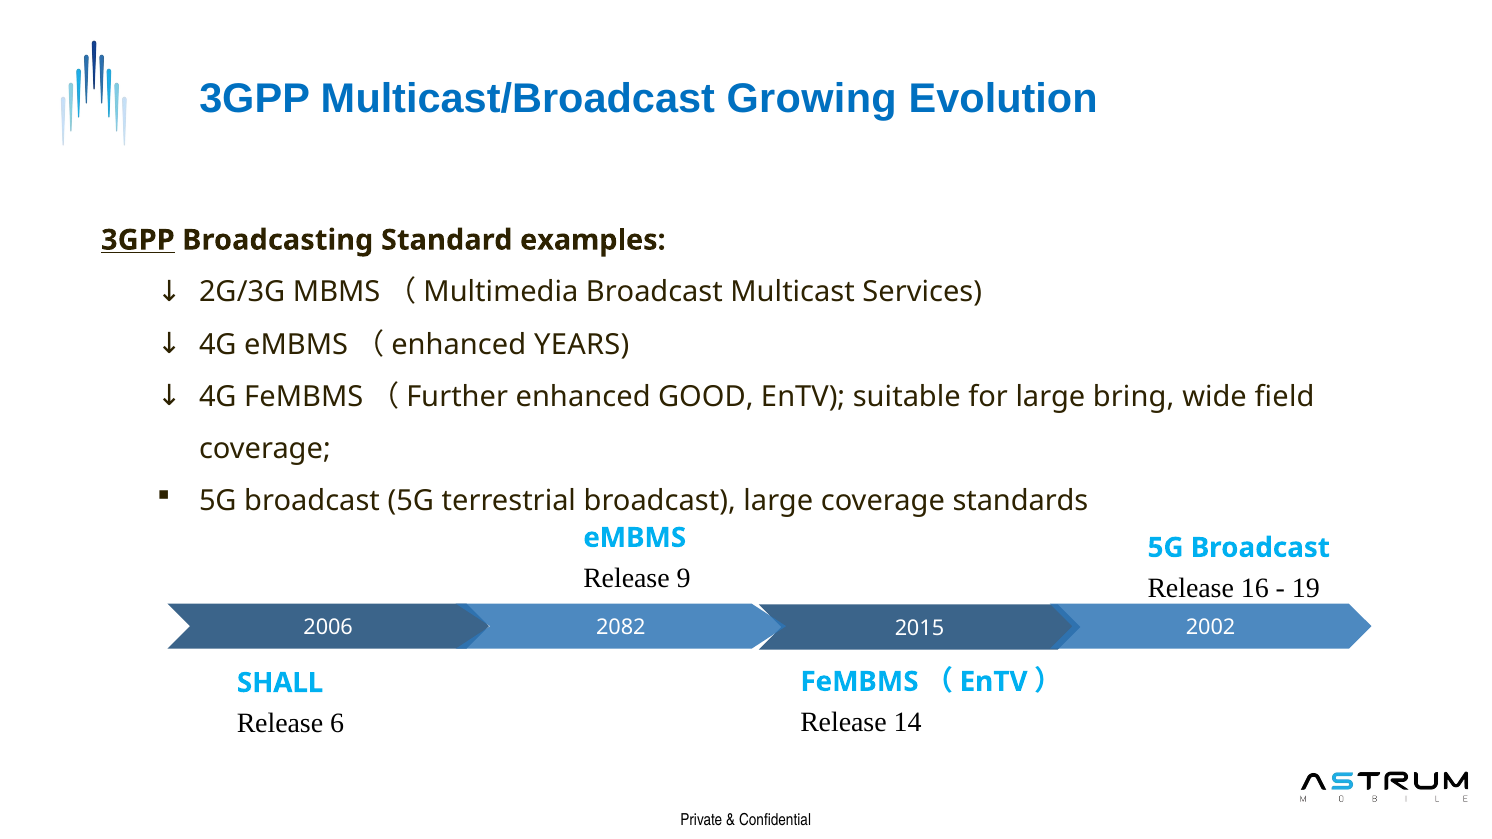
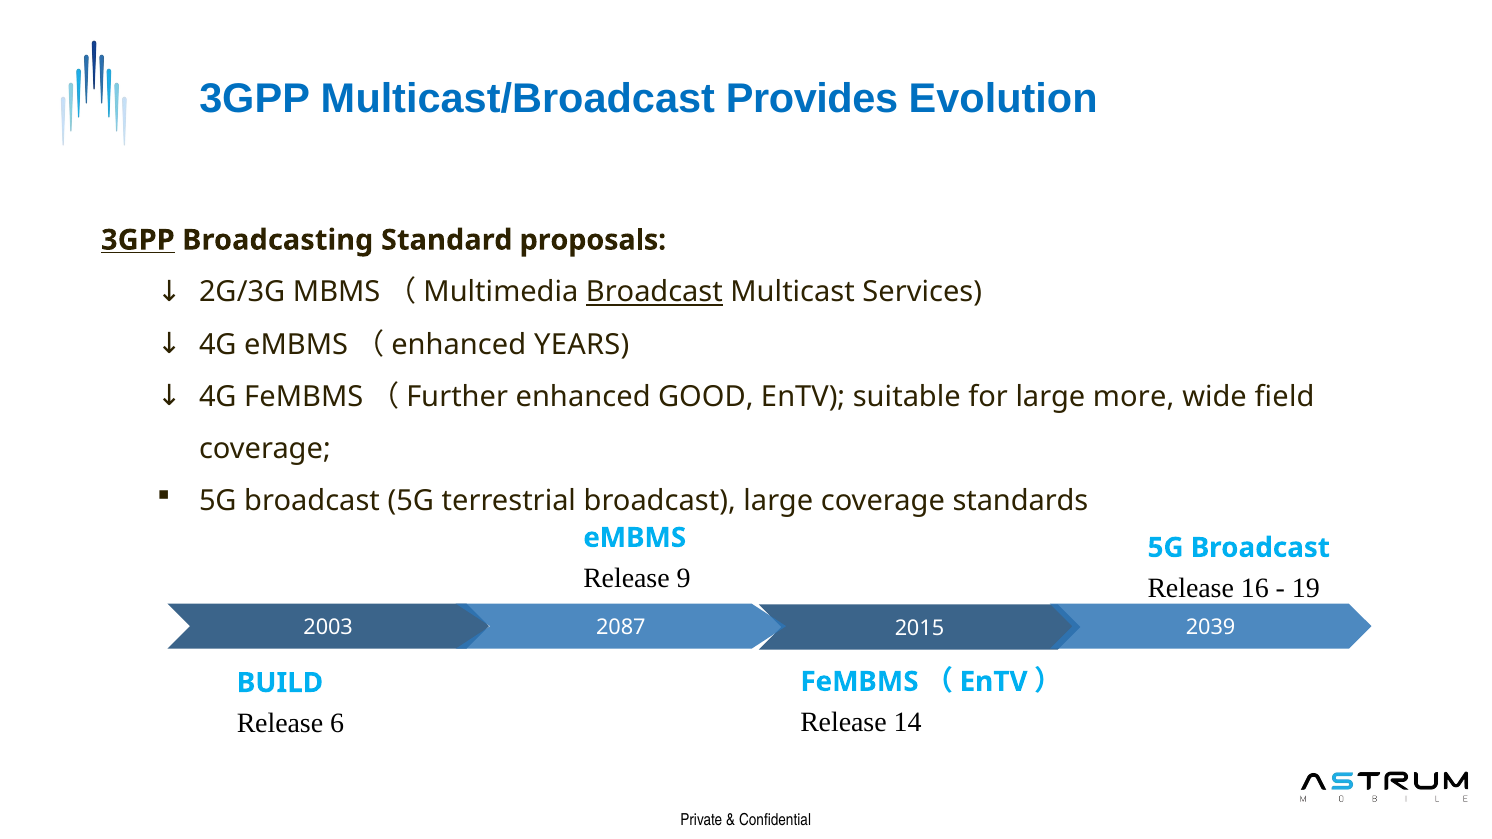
Growing: Growing -> Provides
examples: examples -> proposals
Broadcast at (654, 292) underline: none -> present
bring: bring -> more
2006: 2006 -> 2003
2082: 2082 -> 2087
2002: 2002 -> 2039
SHALL: SHALL -> BUILD
